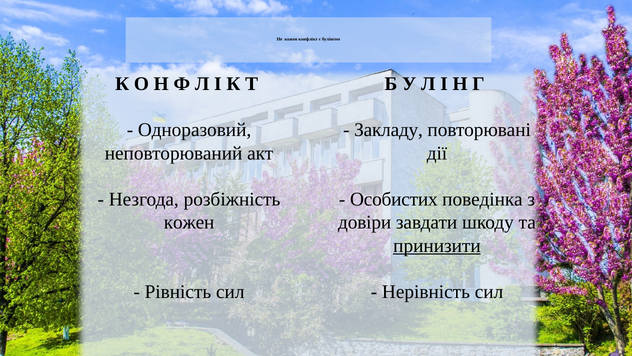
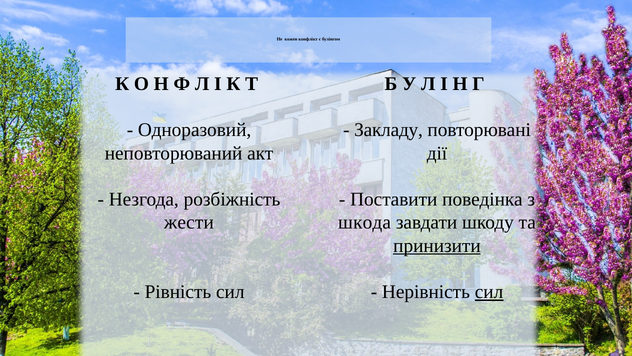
Особистих: Особистих -> Поставити
кожен at (189, 222): кожен -> жести
довіри: довіри -> шкода
сил at (489, 292) underline: none -> present
